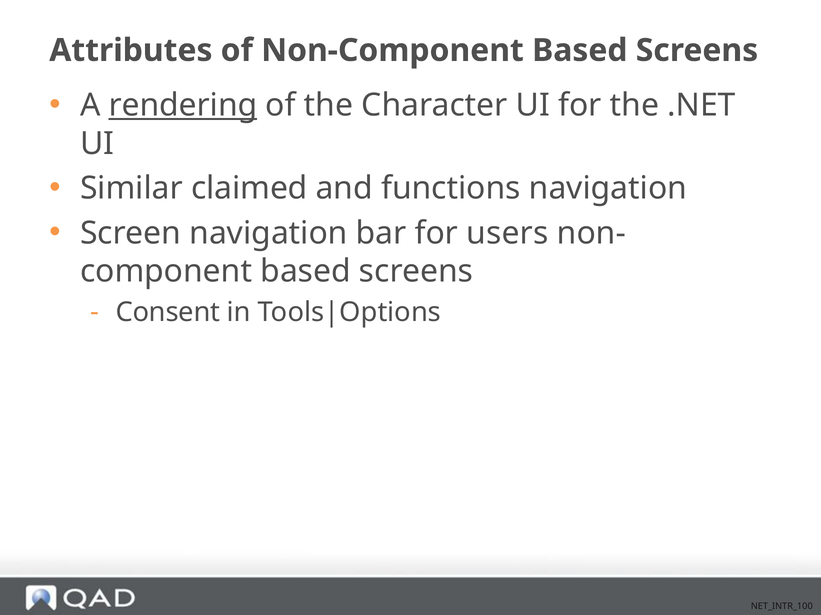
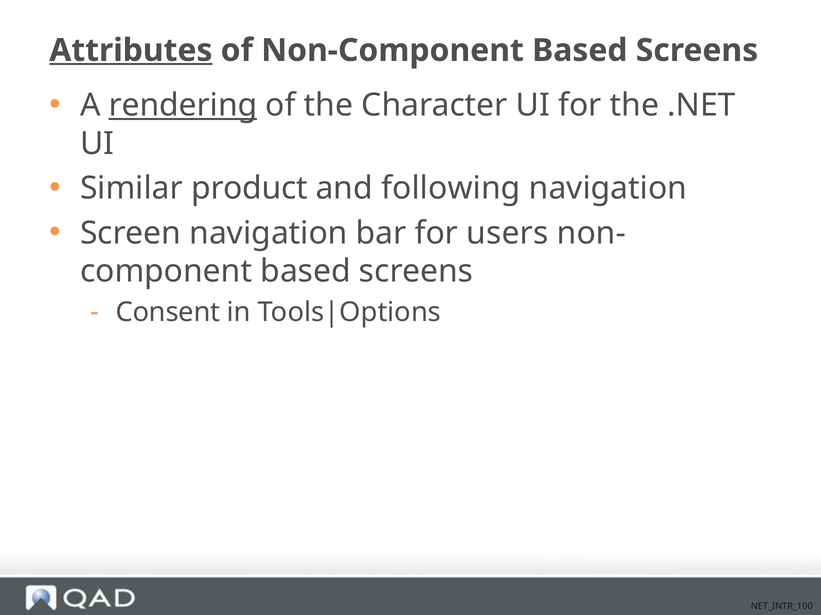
Attributes underline: none -> present
claimed: claimed -> product
functions: functions -> following
